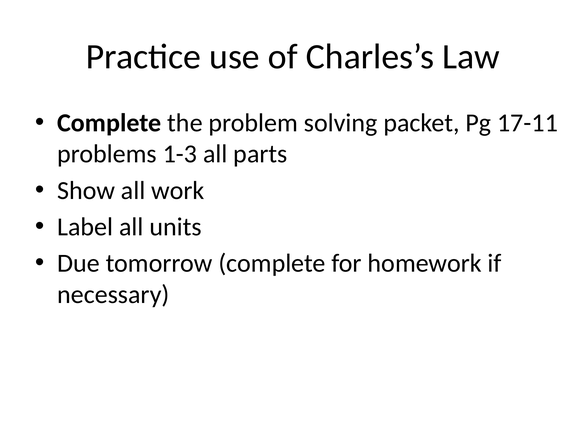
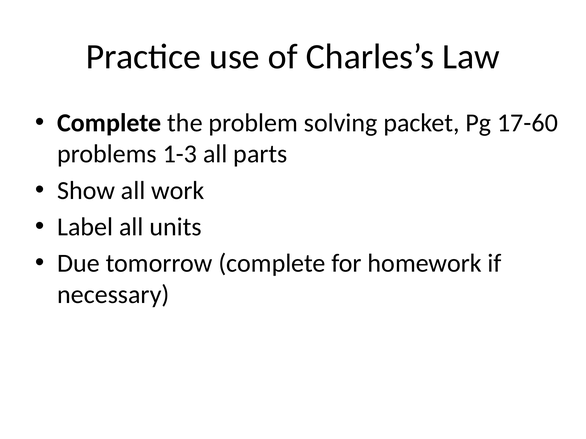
17-11: 17-11 -> 17-60
